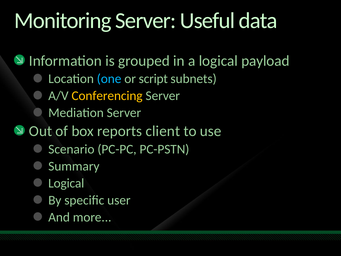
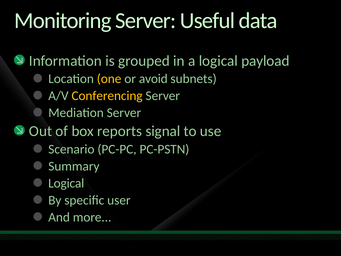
one colour: light blue -> yellow
script: script -> avoid
client: client -> signal
